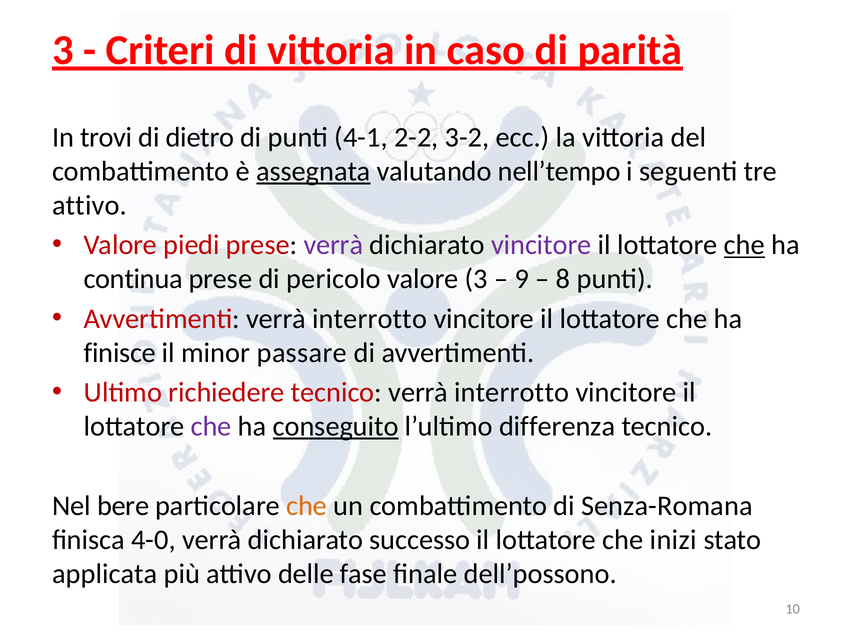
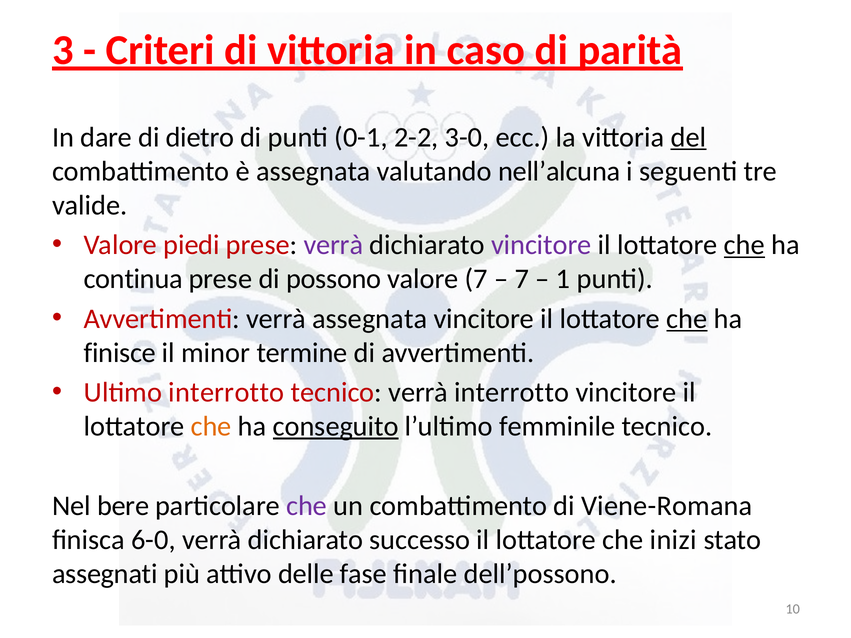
trovi: trovi -> dare
4-1: 4-1 -> 0-1
3-2: 3-2 -> 3-0
del underline: none -> present
assegnata at (313, 171) underline: present -> none
nell’tempo: nell’tempo -> nell’alcuna
attivo at (90, 205): attivo -> valide
pericolo: pericolo -> possono
valore 3: 3 -> 7
9 at (522, 279): 9 -> 7
8: 8 -> 1
Avvertimenti verrà interrotto: interrotto -> assegnata
che at (687, 319) underline: none -> present
passare: passare -> termine
Ultimo richiedere: richiedere -> interrotto
che at (211, 427) colour: purple -> orange
differenza: differenza -> femminile
che at (307, 506) colour: orange -> purple
Senza-Romana: Senza-Romana -> Viene-Romana
4-0: 4-0 -> 6-0
applicata: applicata -> assegnati
